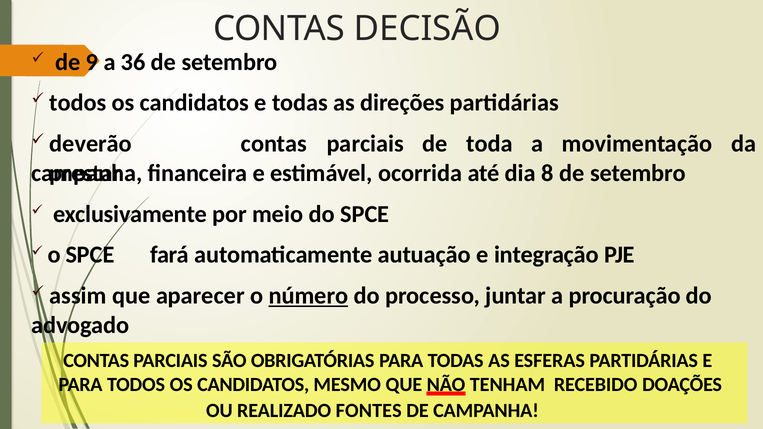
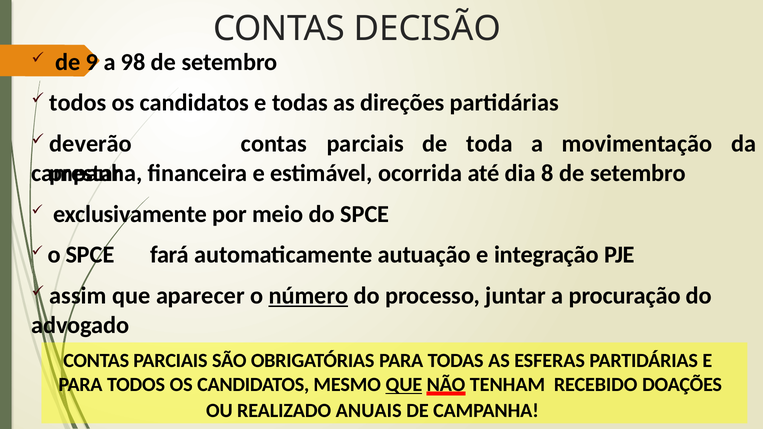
36: 36 -> 98
QUE at (404, 385) underline: none -> present
FONTES: FONTES -> ANUAIS
